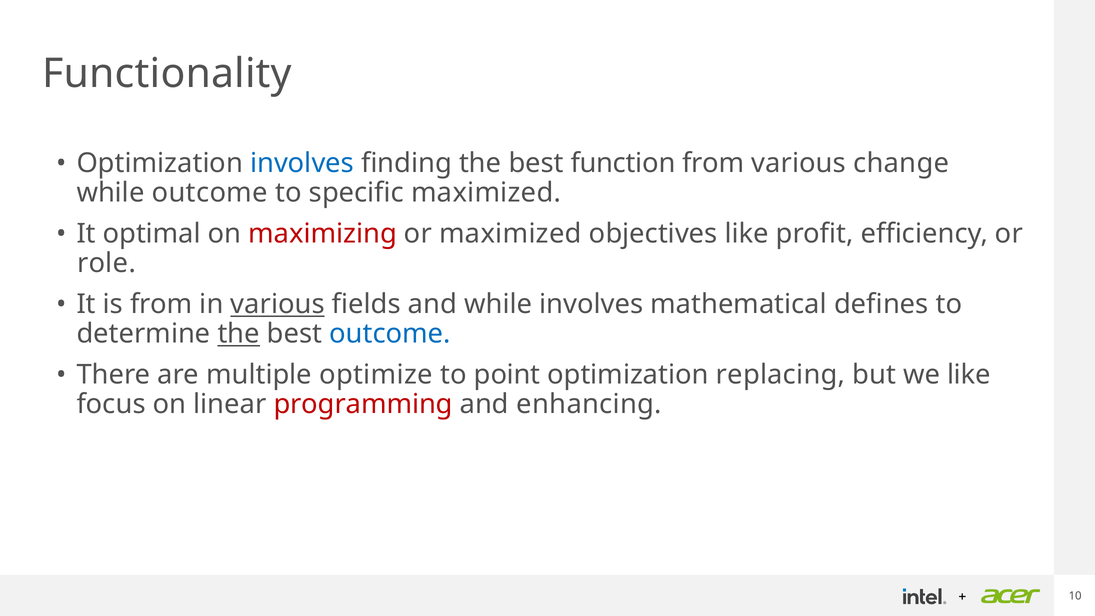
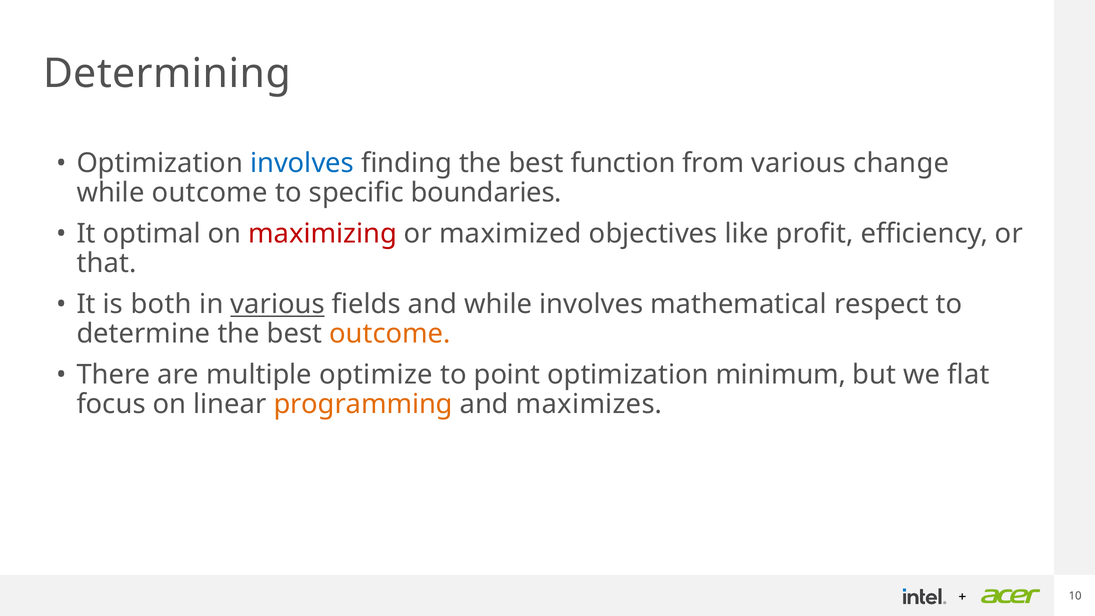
Functionality: Functionality -> Determining
specific maximized: maximized -> boundaries
role: role -> that
is from: from -> both
defines: defines -> respect
the at (239, 334) underline: present -> none
outcome at (390, 334) colour: blue -> orange
replacing: replacing -> minimum
we like: like -> flat
programming colour: red -> orange
enhancing: enhancing -> maximizes
